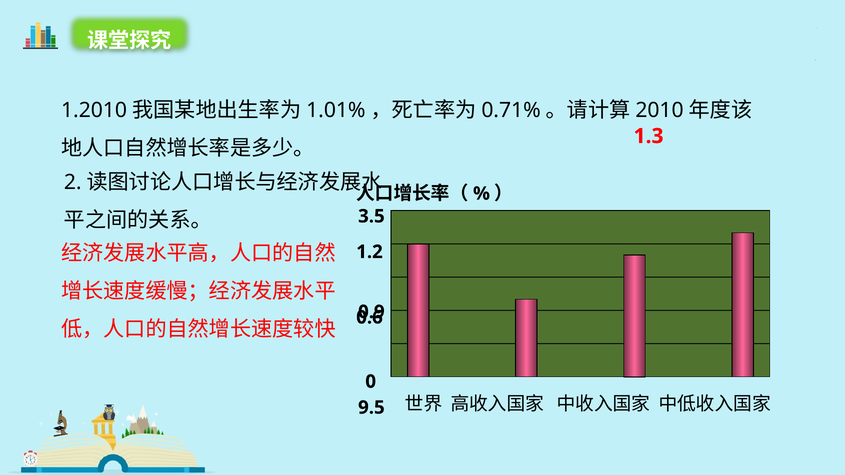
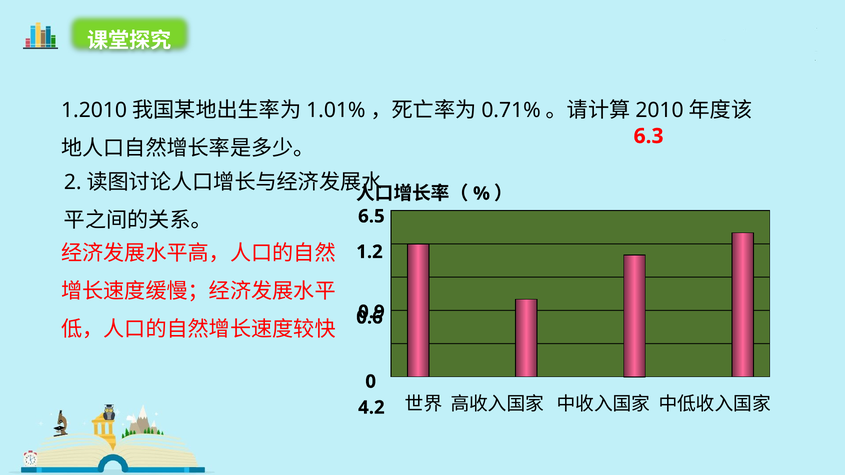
1.3: 1.3 -> 6.3
3.5: 3.5 -> 6.5
9.5: 9.5 -> 4.2
